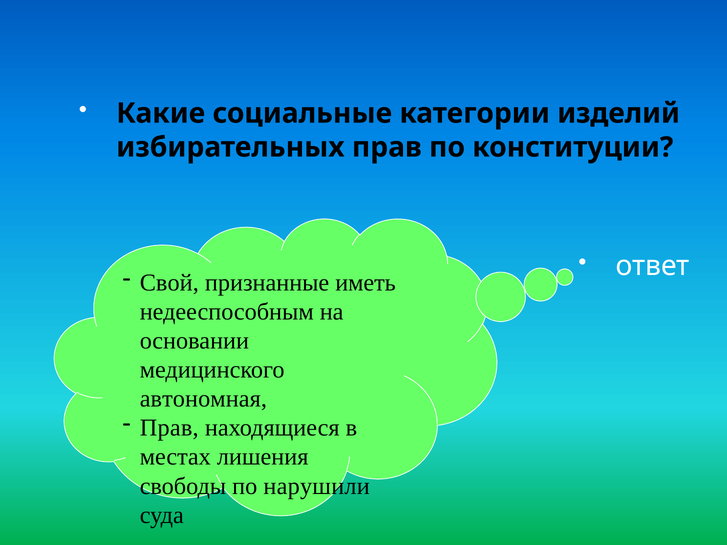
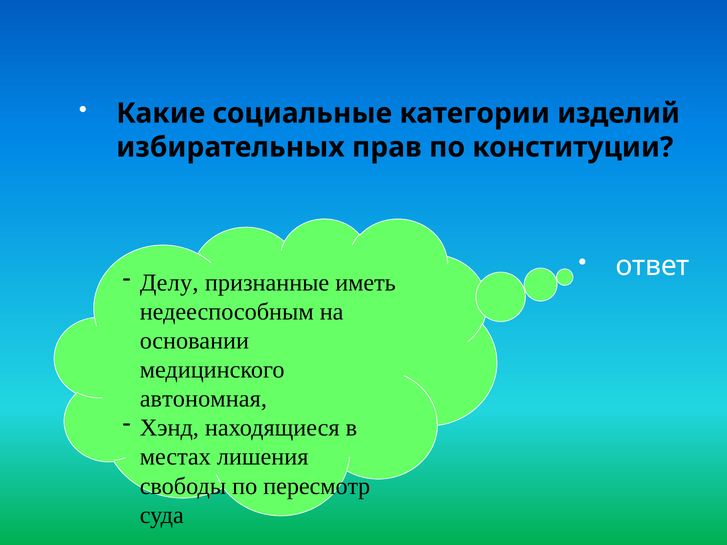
Свой: Свой -> Делу
Прав at (169, 428): Прав -> Хэнд
нарушили: нарушили -> пересмотр
